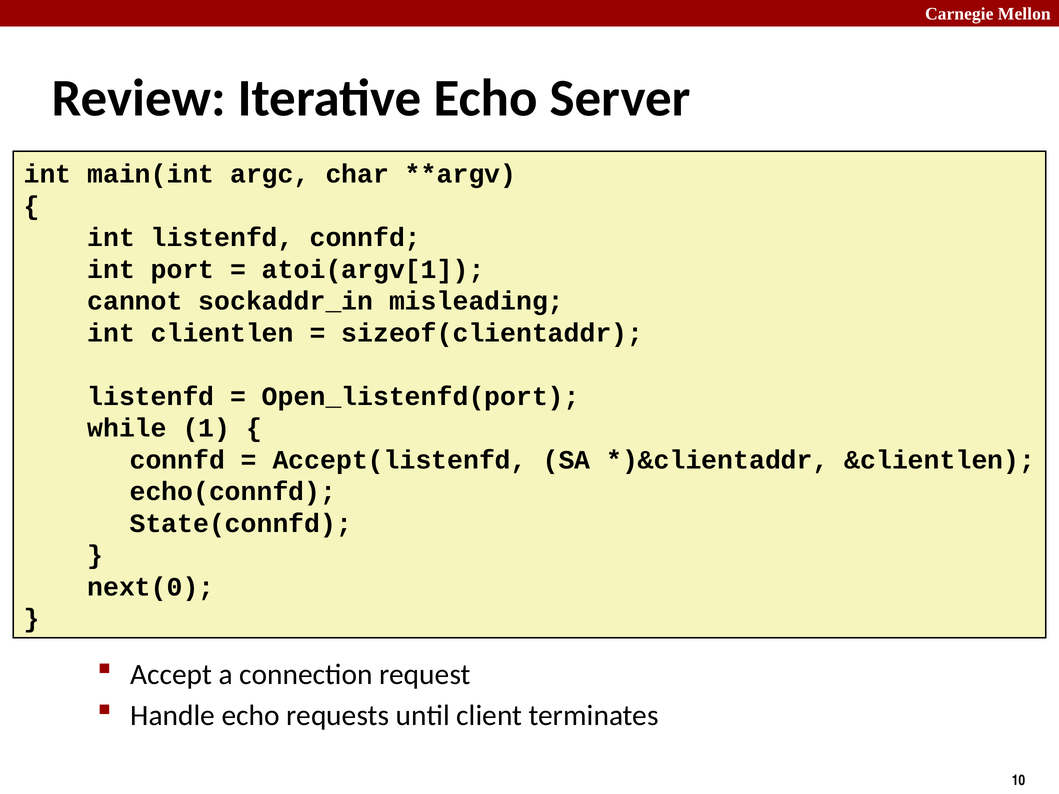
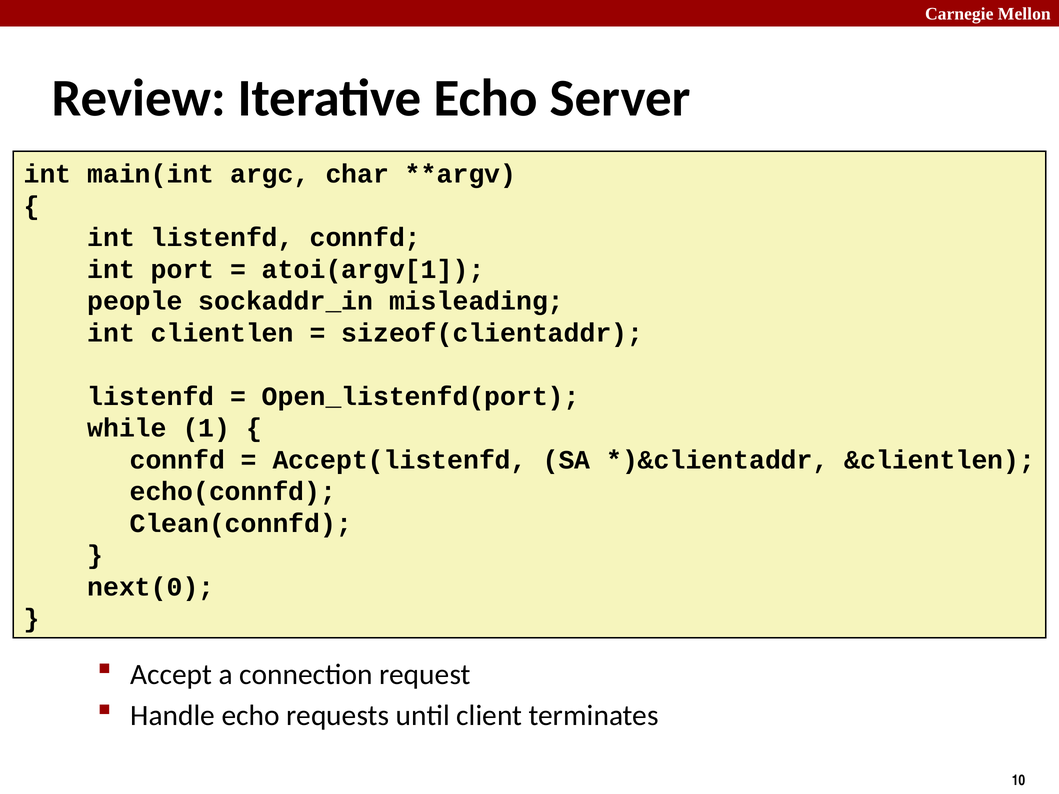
cannot: cannot -> people
State(connfd: State(connfd -> Clean(connfd
